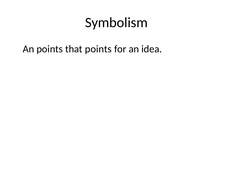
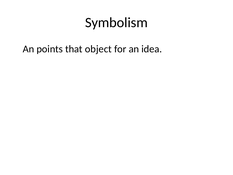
that points: points -> object
